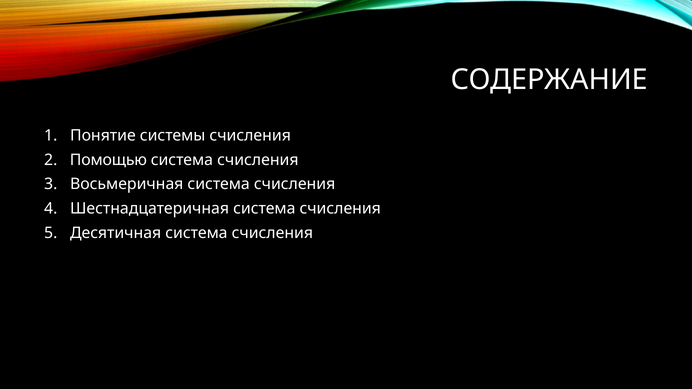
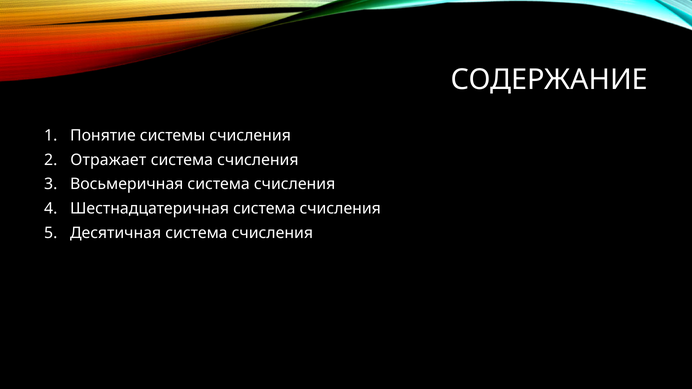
Помощью: Помощью -> Отражает
